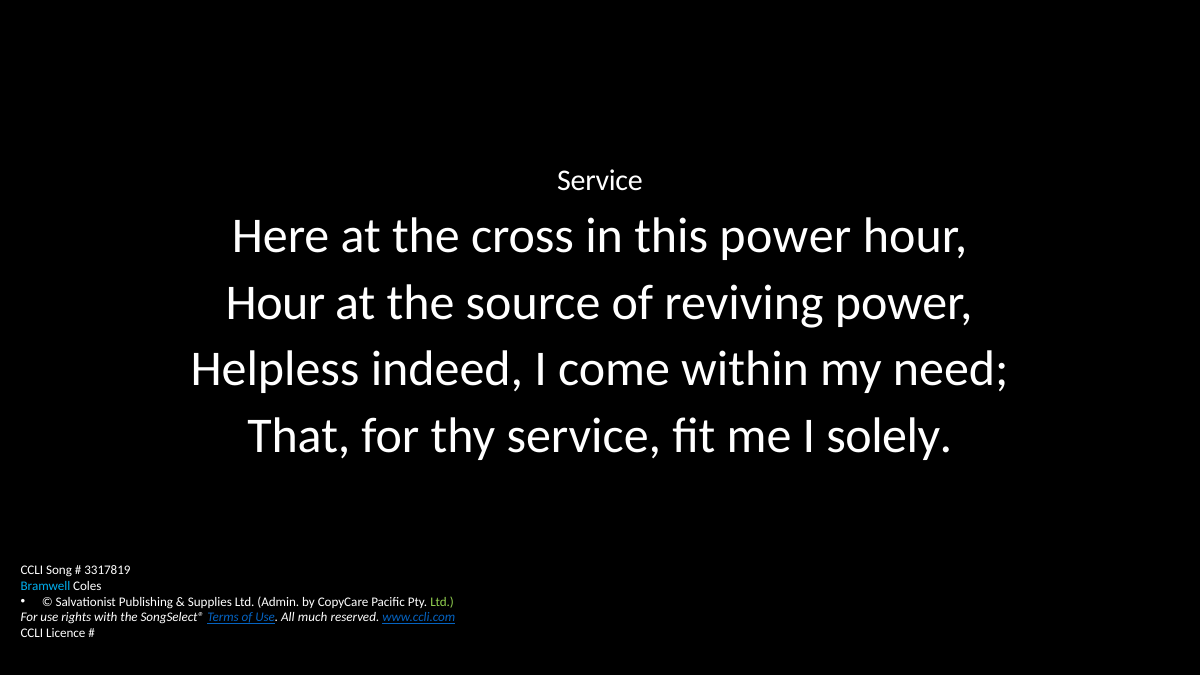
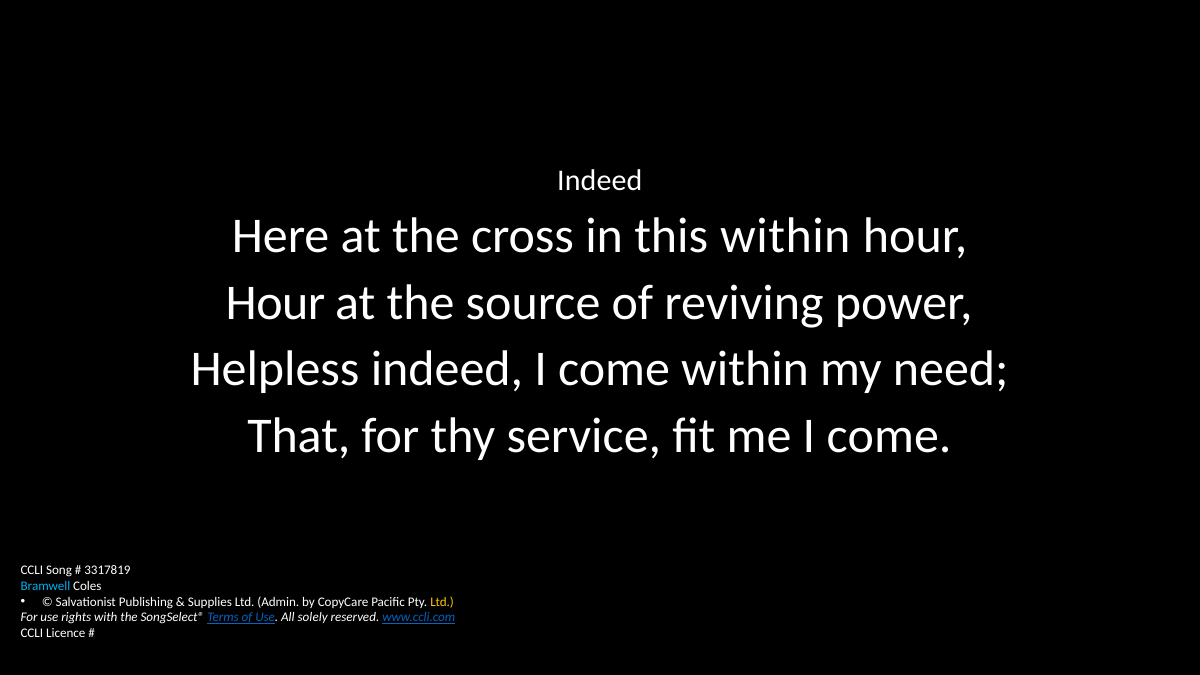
Service at (600, 181): Service -> Indeed
this power: power -> within
me I solely: solely -> come
Ltd at (442, 602) colour: light green -> yellow
much: much -> solely
